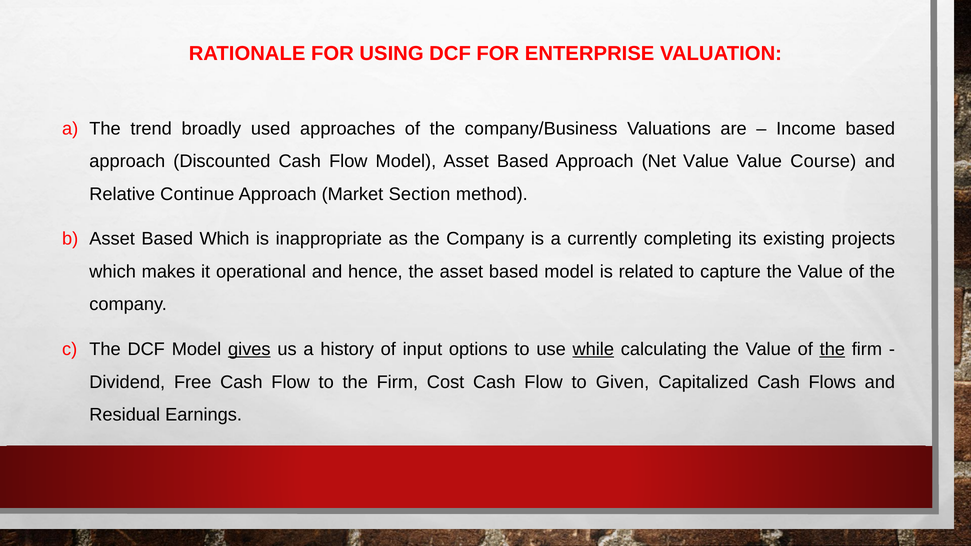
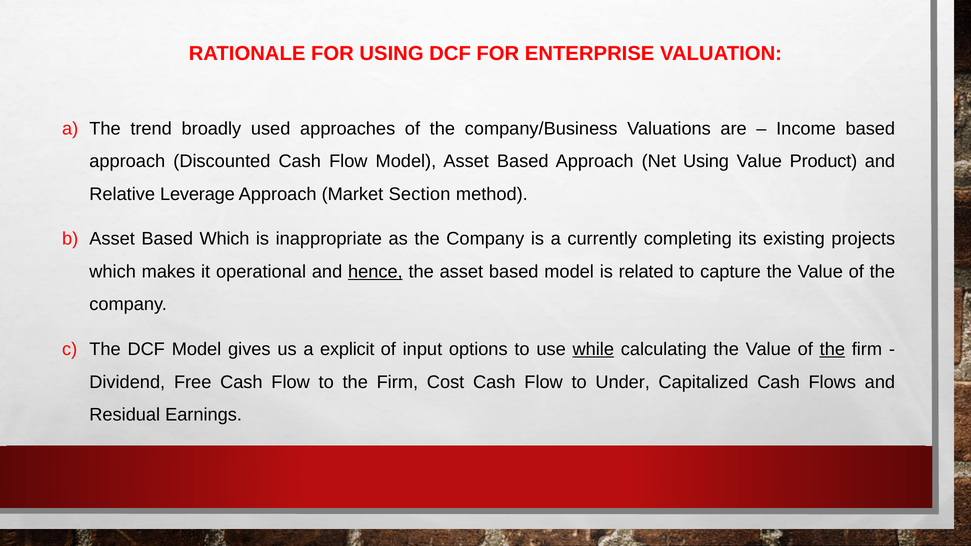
Net Value: Value -> Using
Course: Course -> Product
Continue: Continue -> Leverage
hence underline: none -> present
gives underline: present -> none
history: history -> explicit
Given: Given -> Under
